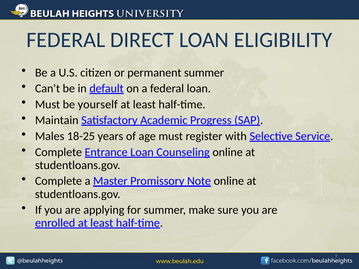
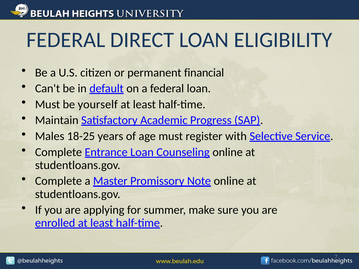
permanent summer: summer -> financial
